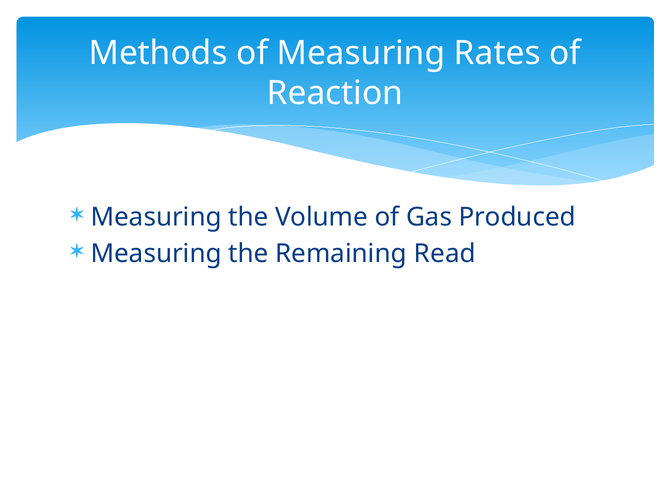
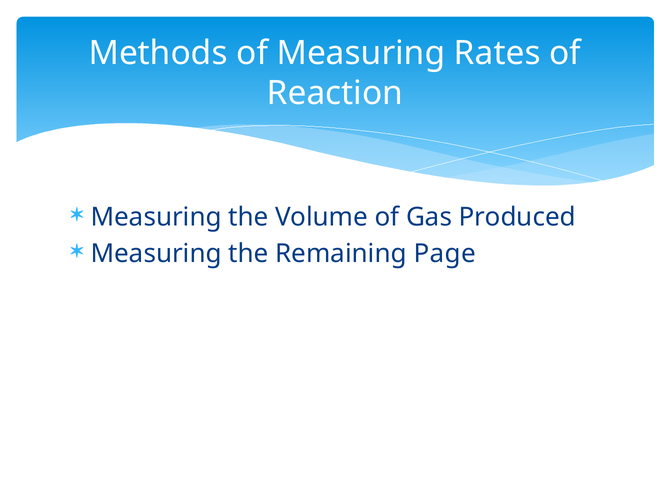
Read: Read -> Page
